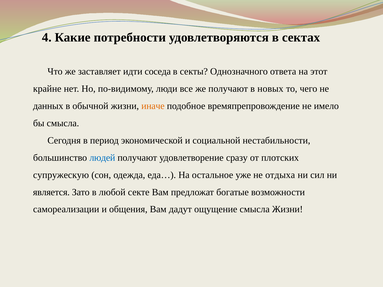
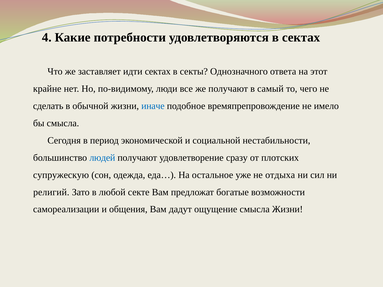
идти соседа: соседа -> сектах
новых: новых -> самый
данных: данных -> сделать
иначе colour: orange -> blue
является: является -> религий
